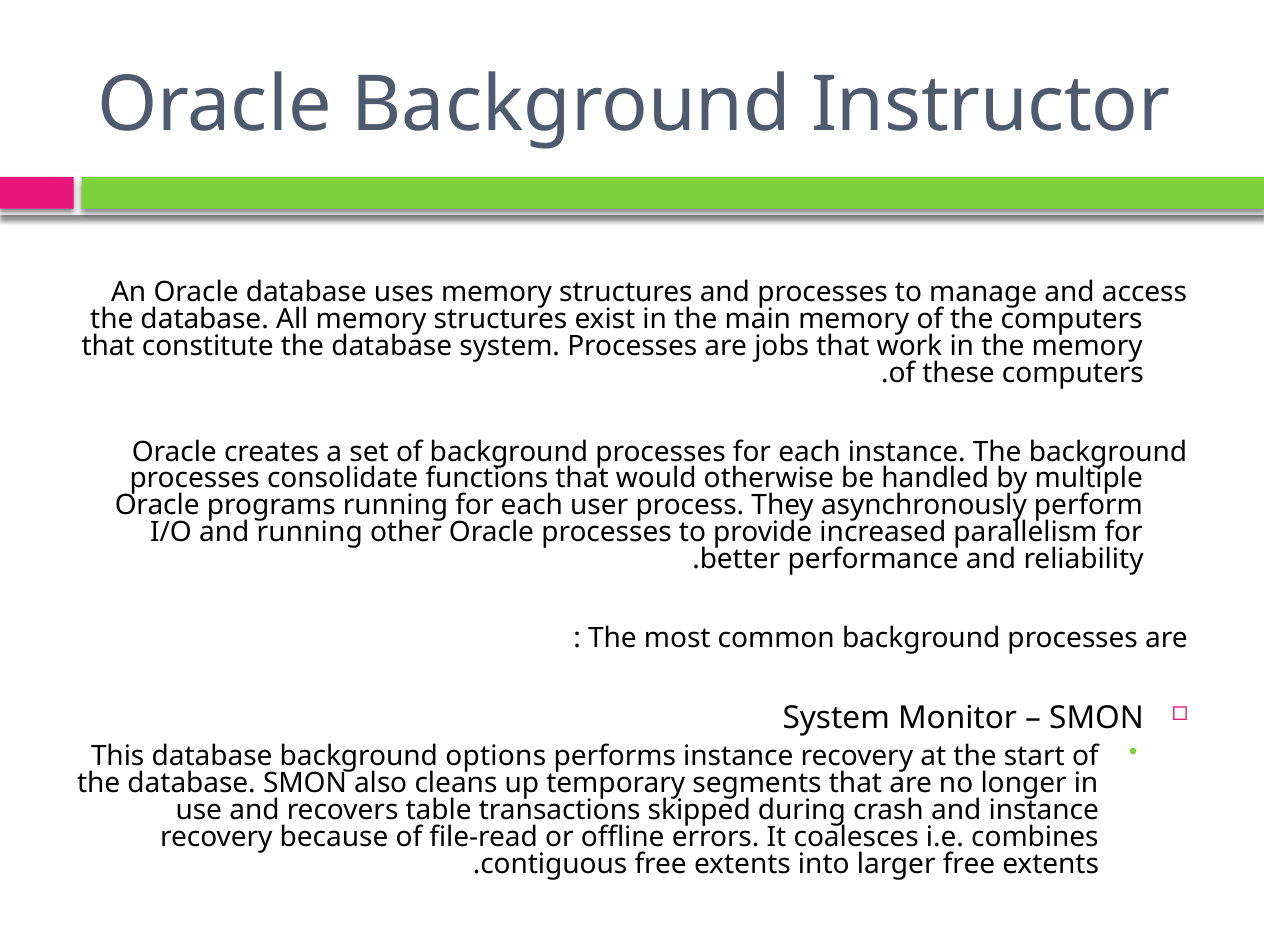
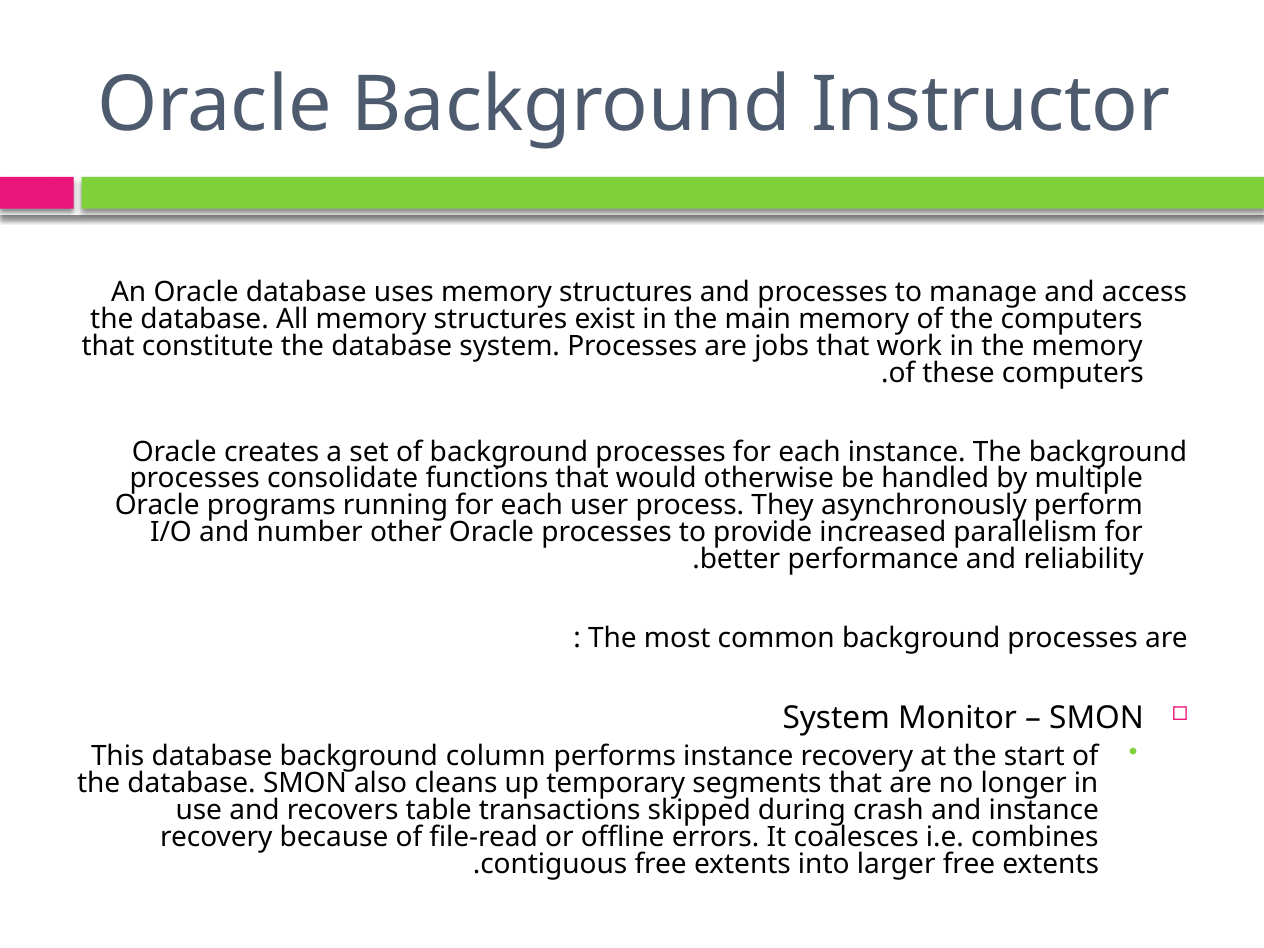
and running: running -> number
options: options -> column
